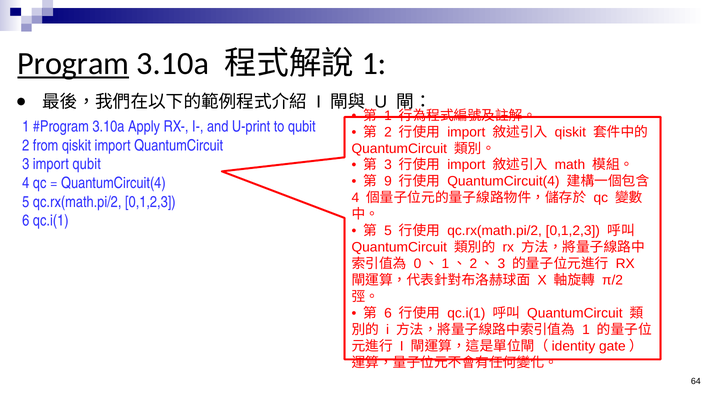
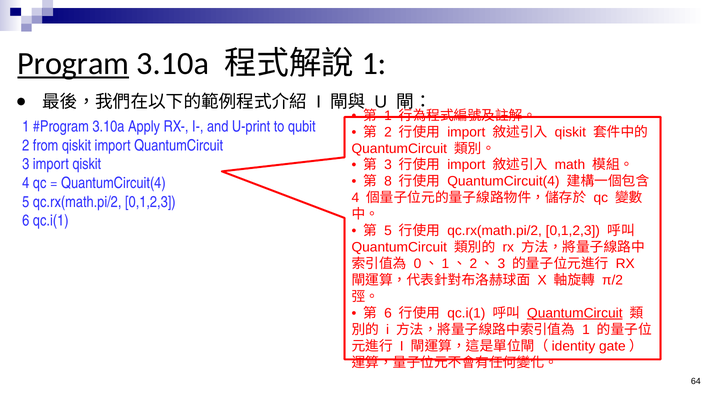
import qubit: qubit -> qiskit
9: 9 -> 8
QuantumCircuit at (575, 313) underline: none -> present
